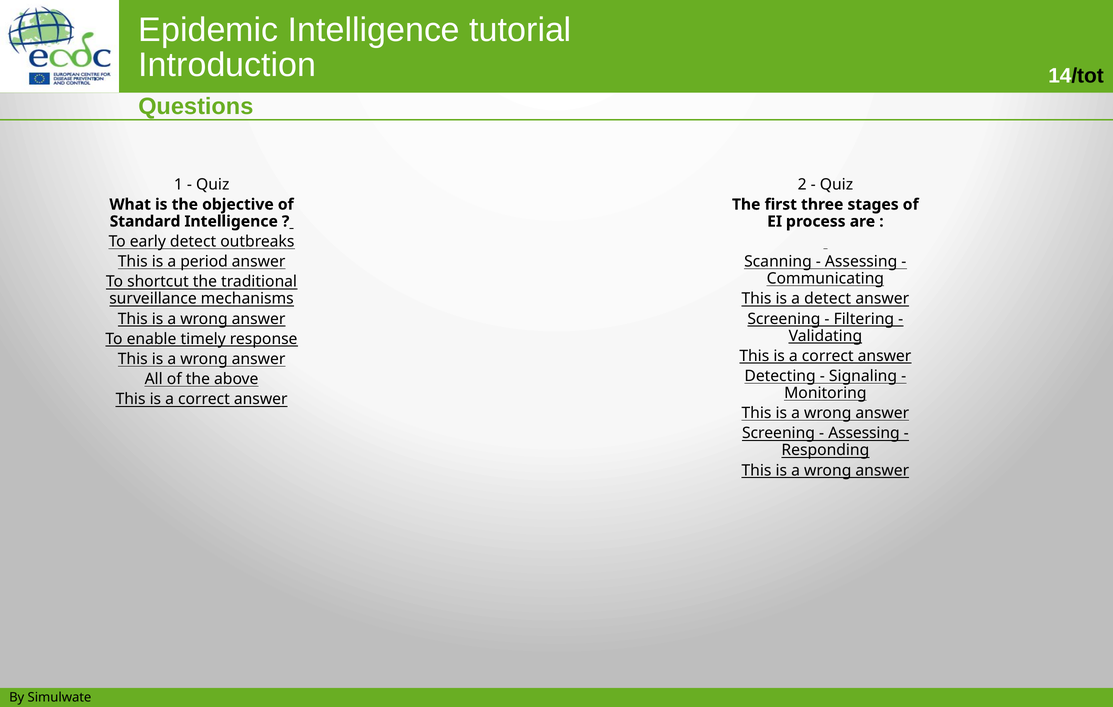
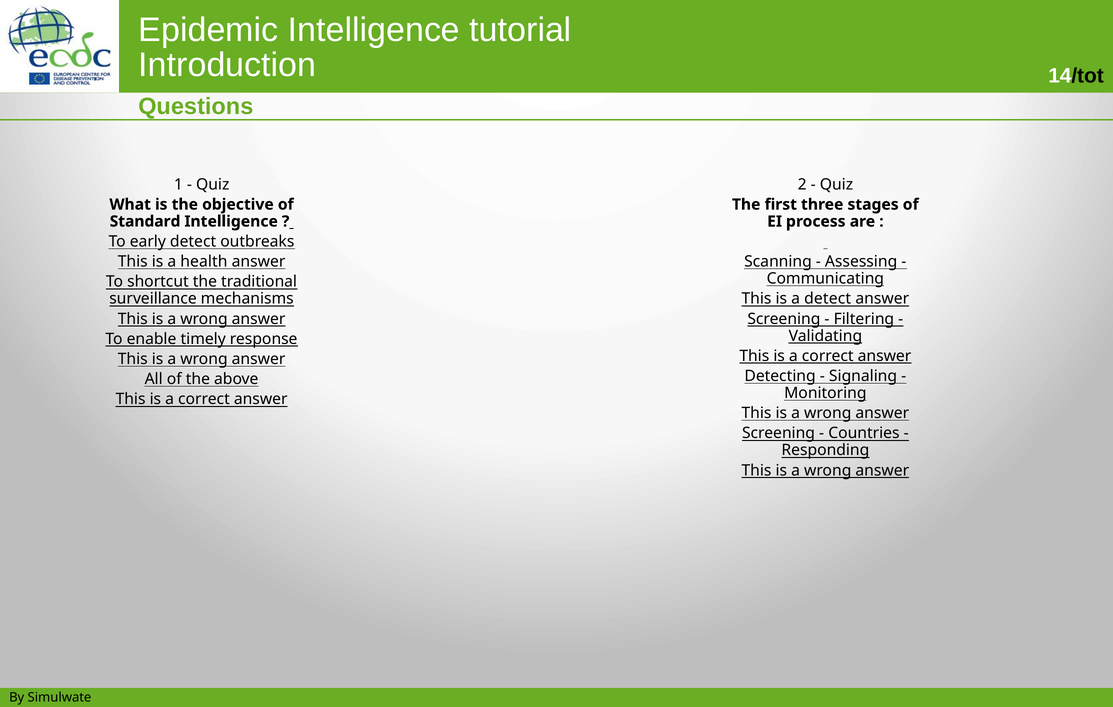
period: period -> health
Assessing at (864, 433): Assessing -> Countries
